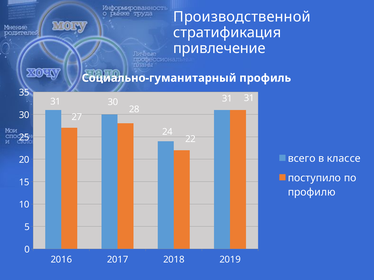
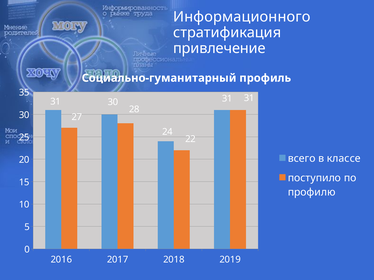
Производственной: Производственной -> Информационного
